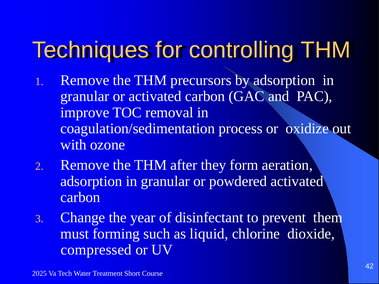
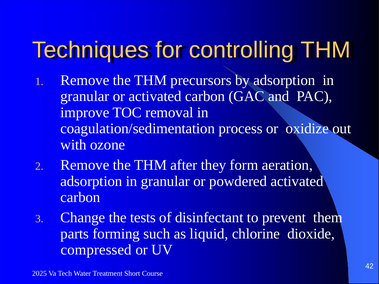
year: year -> tests
must: must -> parts
